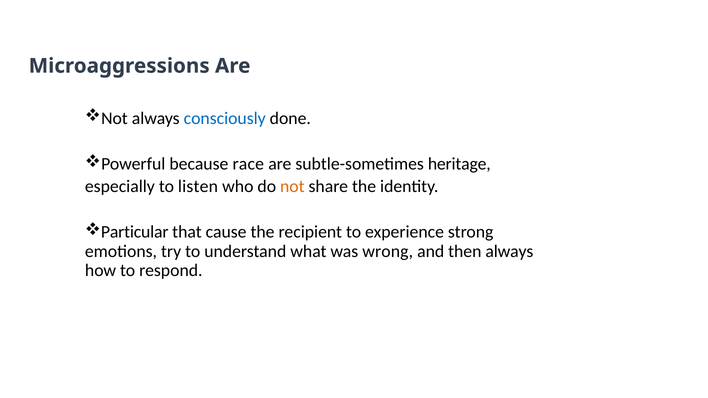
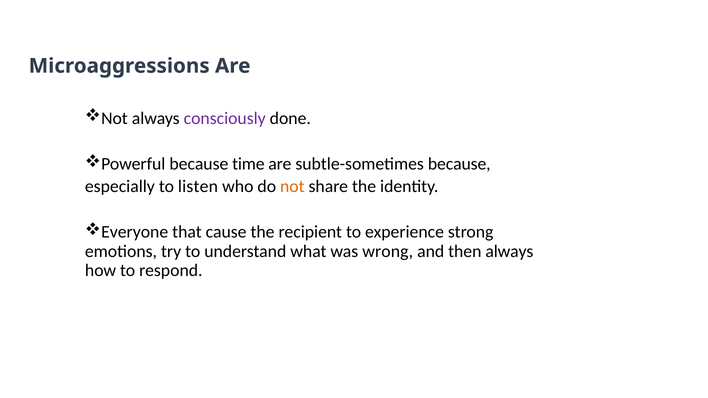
consciously colour: blue -> purple
race: race -> time
subtle-sometimes heritage: heritage -> because
Particular: Particular -> Everyone
